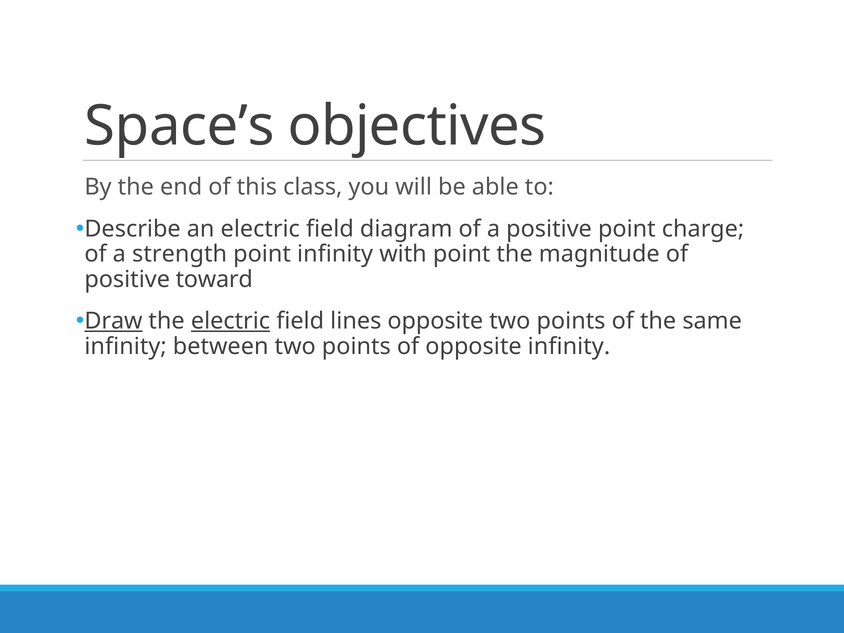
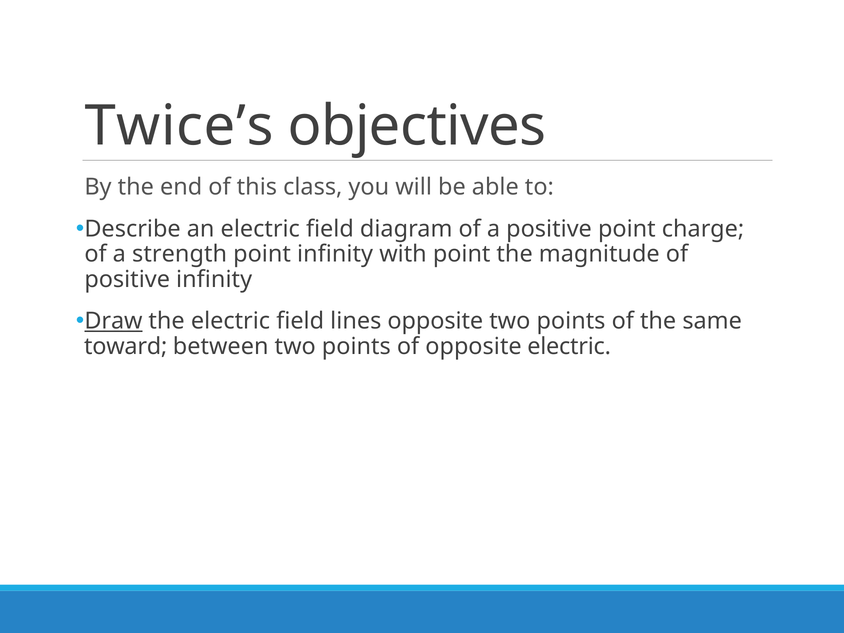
Space’s: Space’s -> Twice’s
positive toward: toward -> infinity
electric at (231, 321) underline: present -> none
infinity at (126, 347): infinity -> toward
opposite infinity: infinity -> electric
